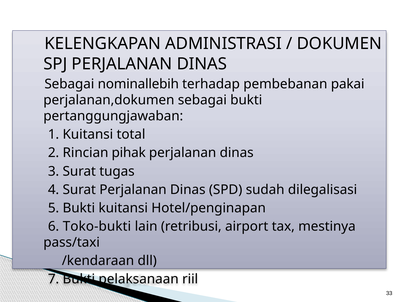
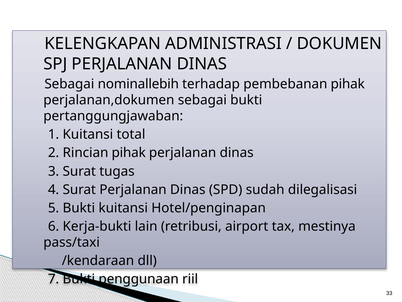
pembebanan pakai: pakai -> pihak
Toko-bukti: Toko-bukti -> Kerja-bukti
pelaksanaan: pelaksanaan -> penggunaan
